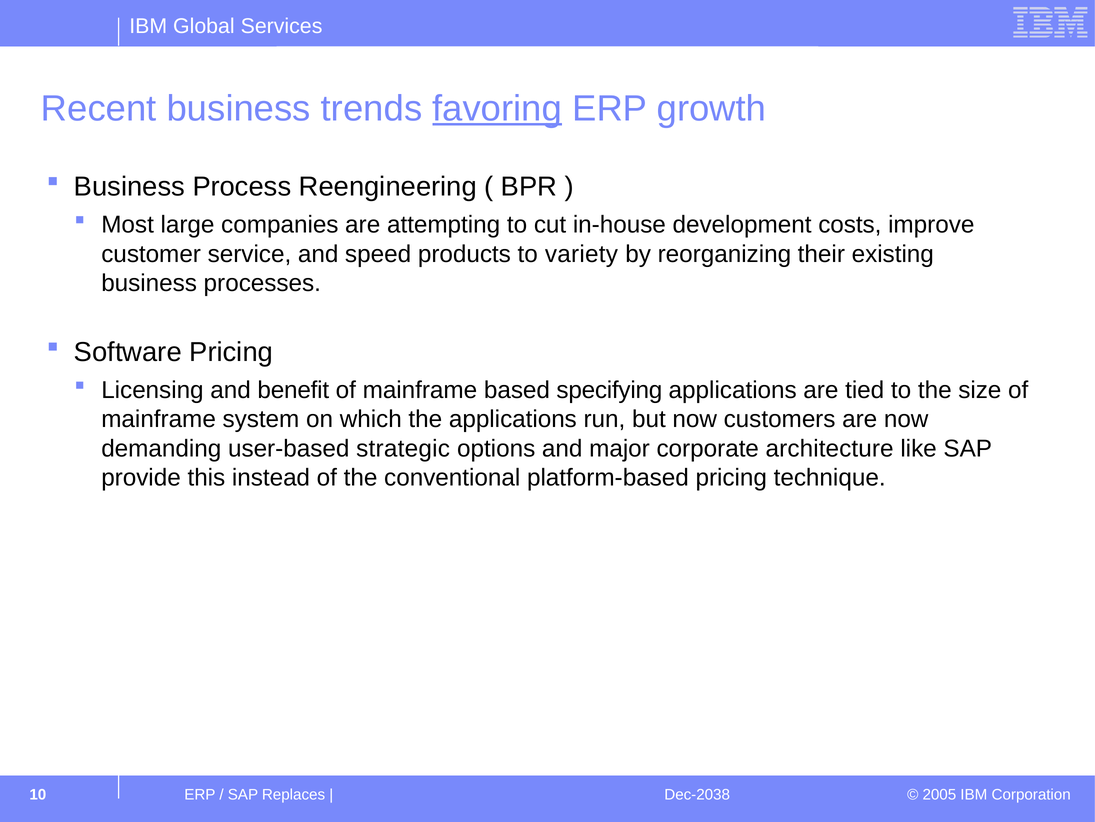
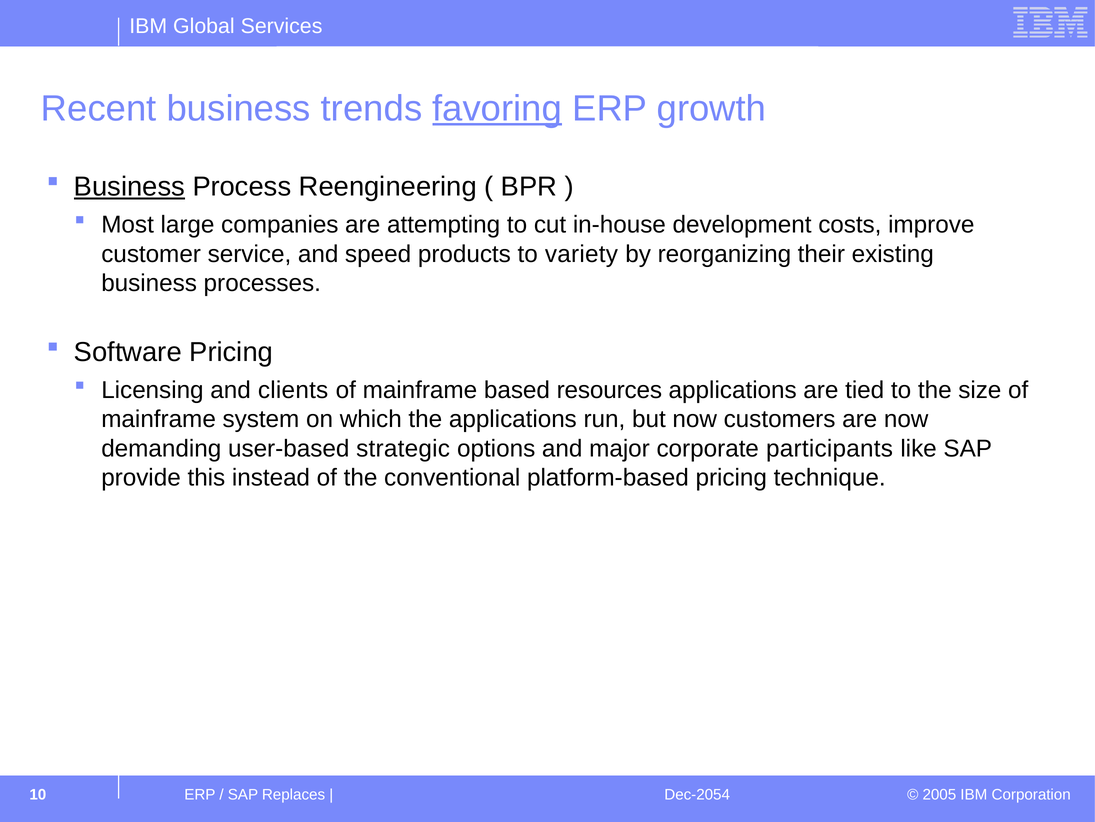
Business at (129, 187) underline: none -> present
benefit: benefit -> clients
specifying: specifying -> resources
architecture: architecture -> participants
Dec-2038: Dec-2038 -> Dec-2054
